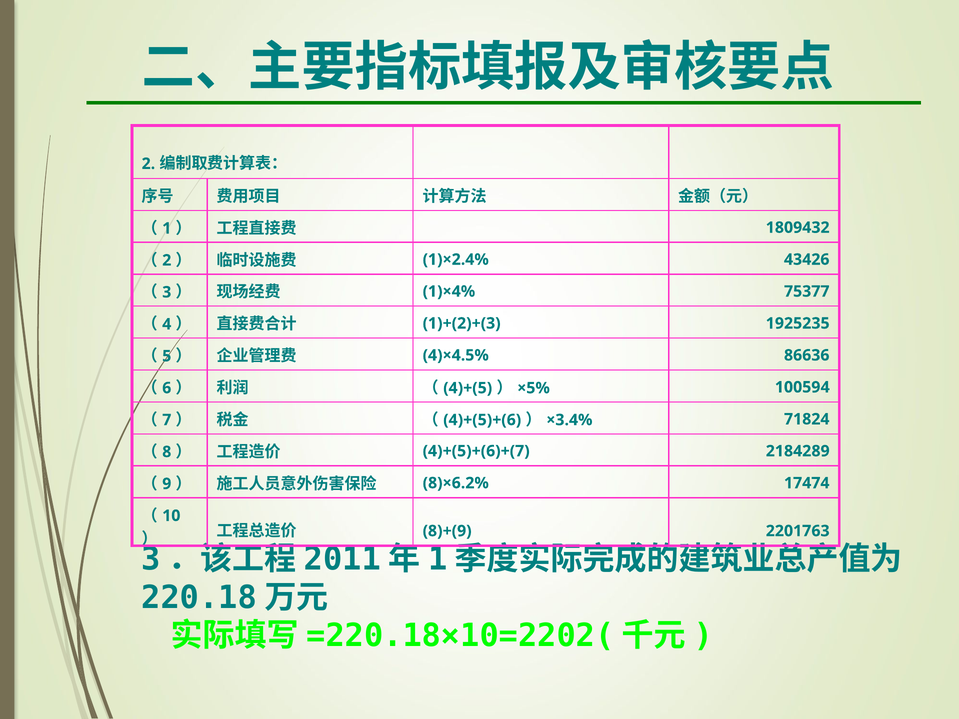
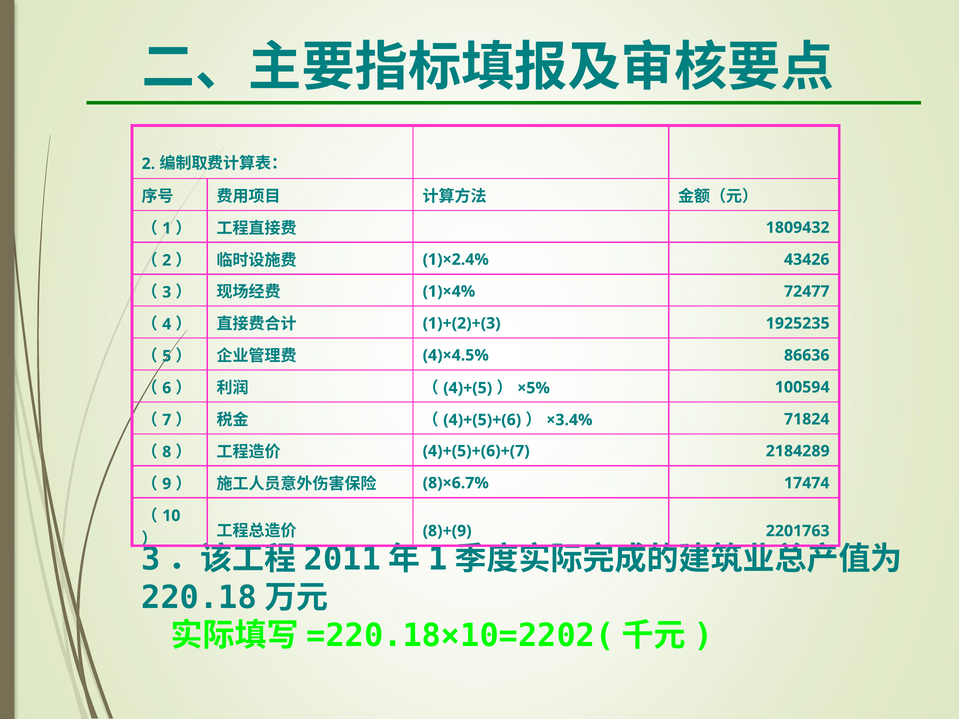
75377: 75377 -> 72477
8)×6.2%: 8)×6.2% -> 8)×6.7%
